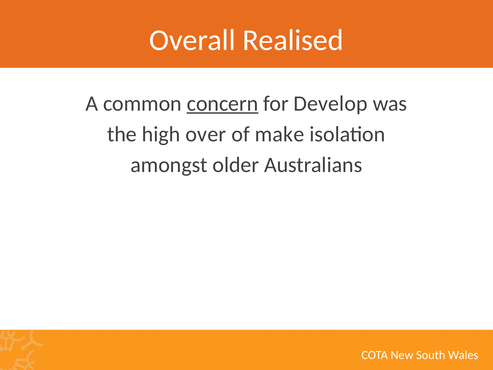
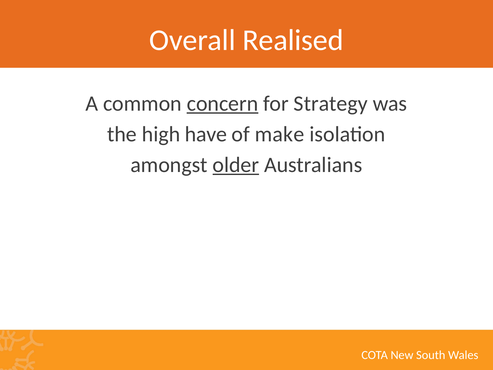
Develop: Develop -> Strategy
over: over -> have
older underline: none -> present
